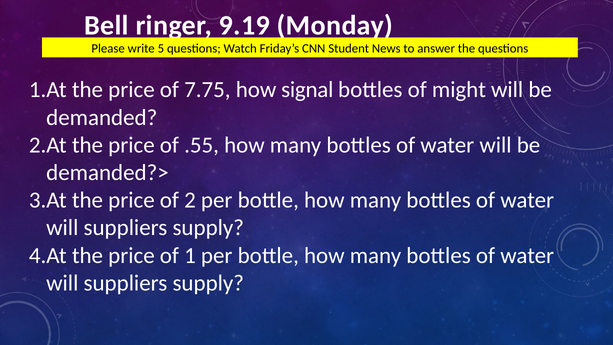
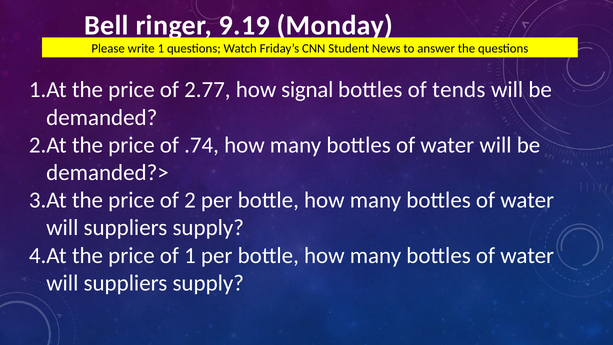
write 5: 5 -> 1
7.75: 7.75 -> 2.77
might: might -> tends
.55: .55 -> .74
